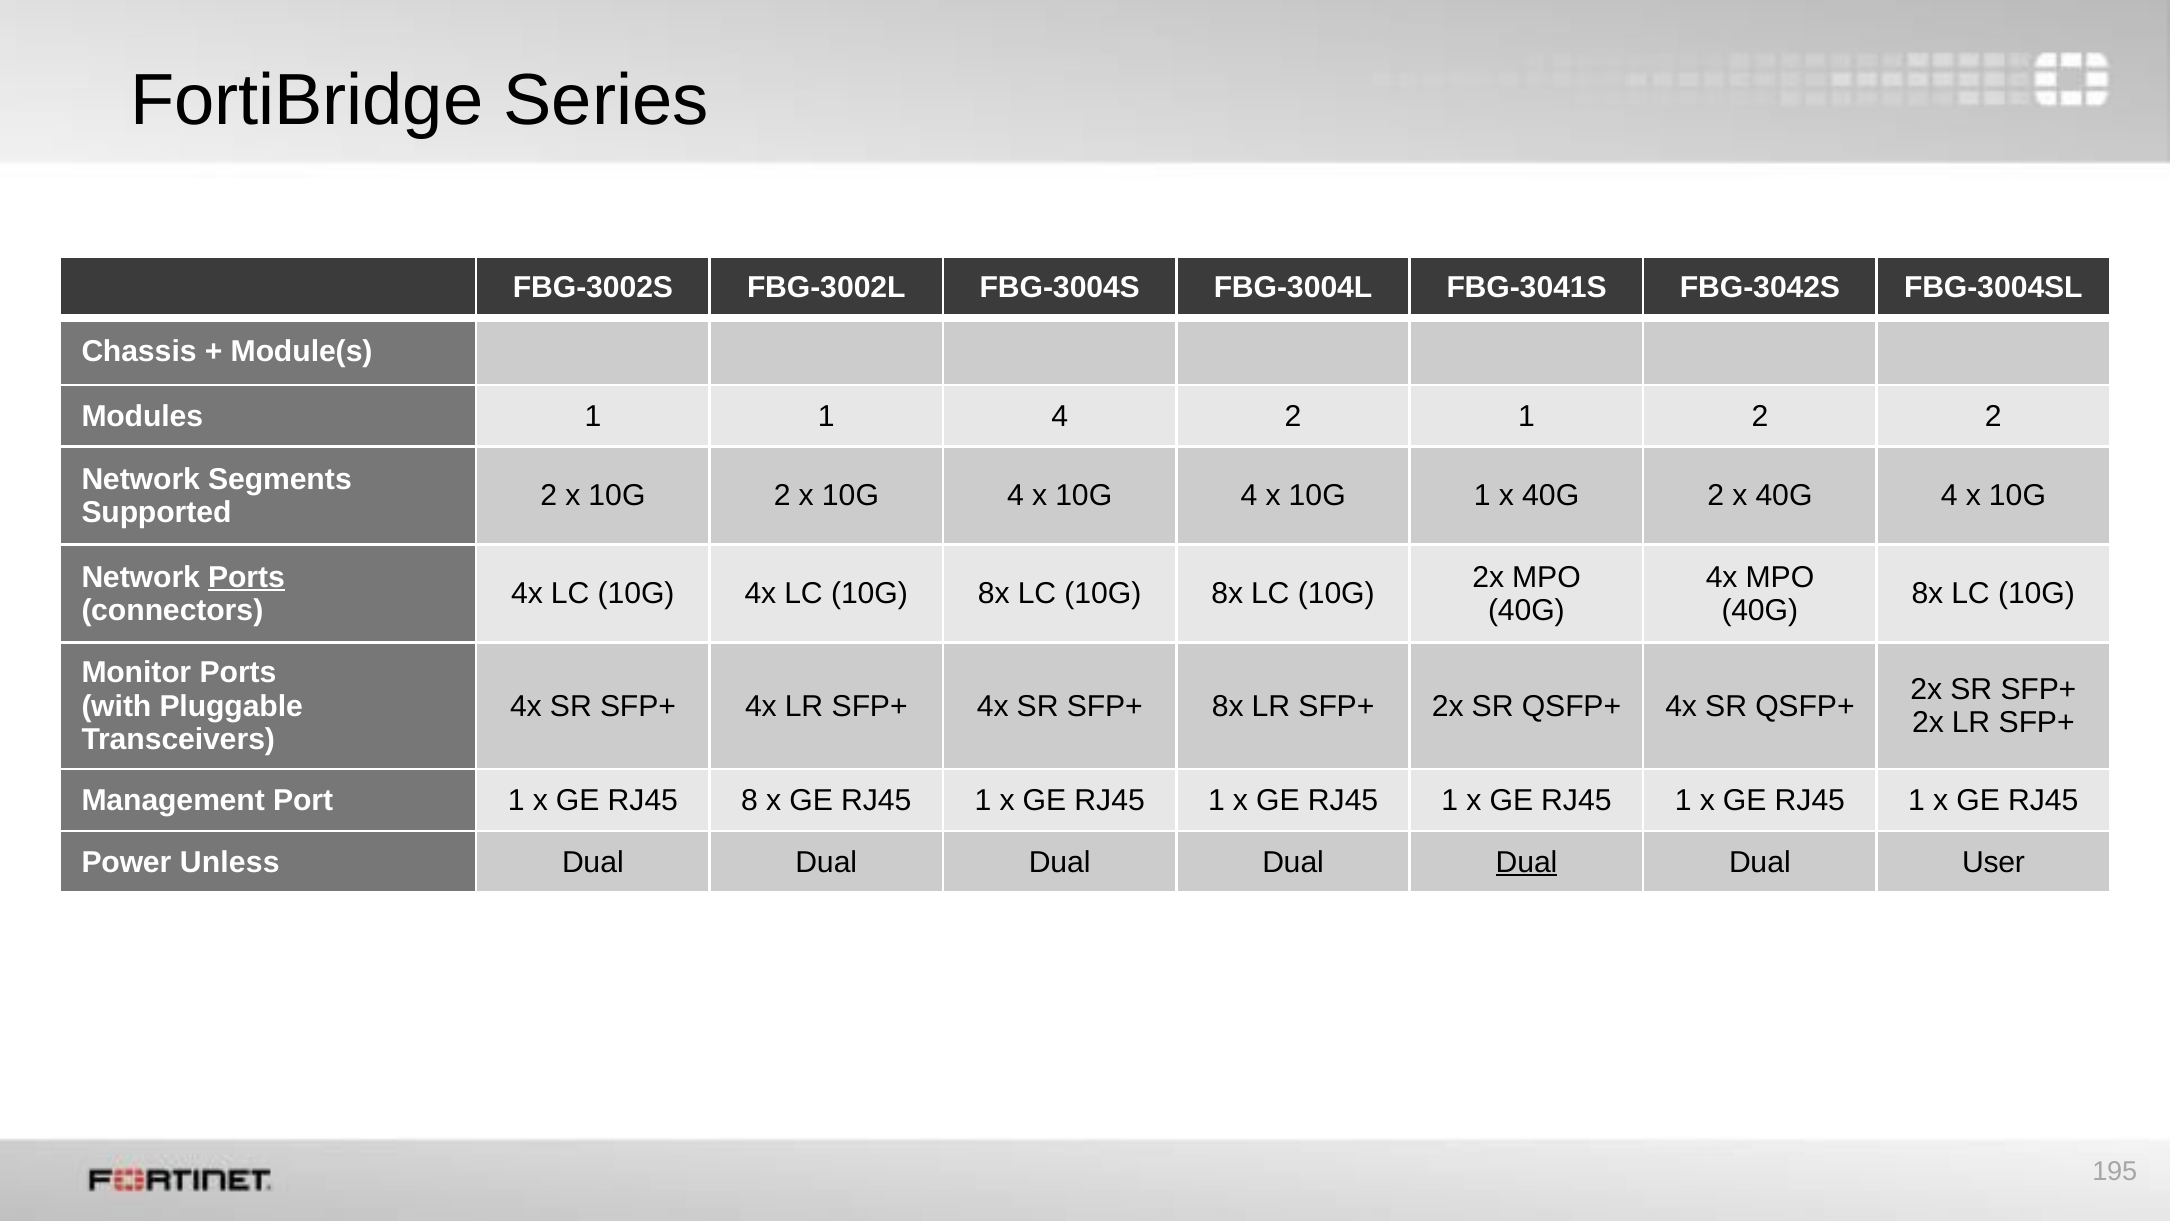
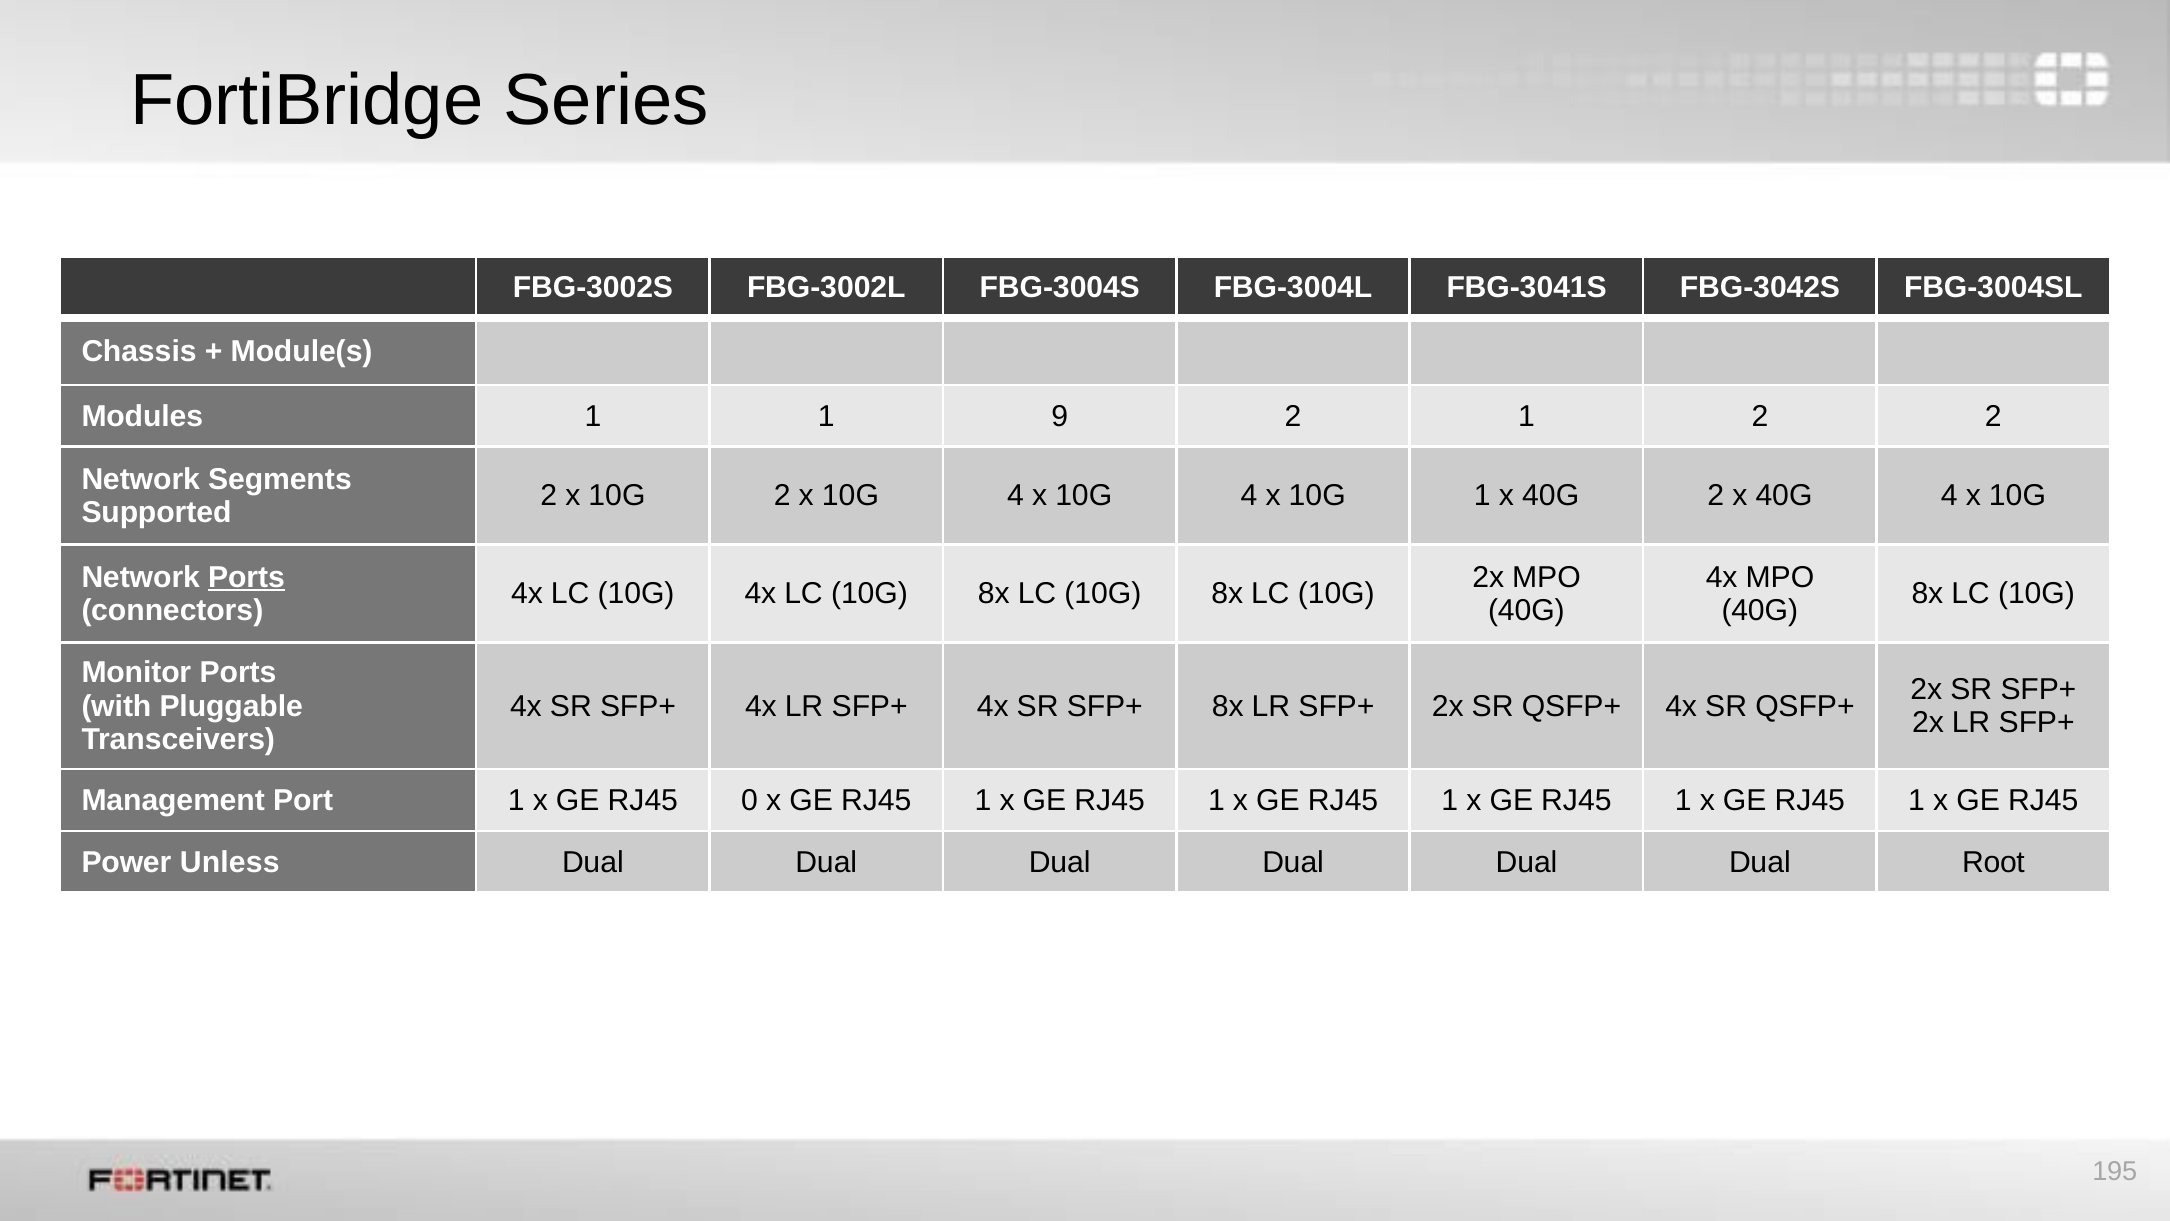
1 4: 4 -> 9
8: 8 -> 0
Dual at (1527, 862) underline: present -> none
User: User -> Root
